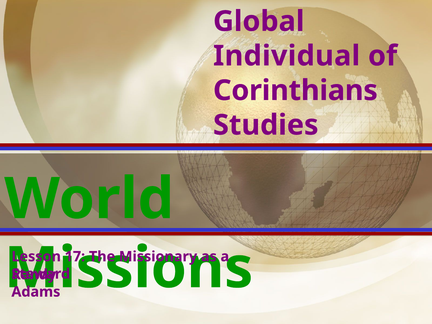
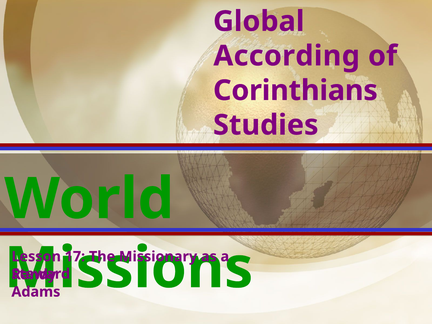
Individual: Individual -> According
